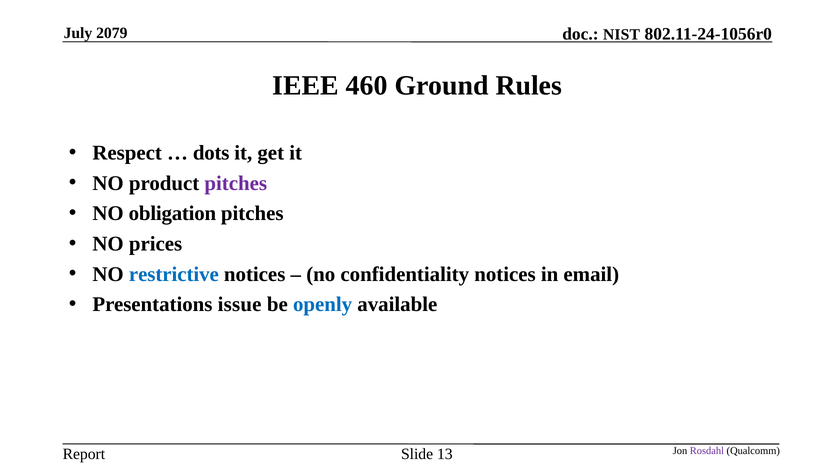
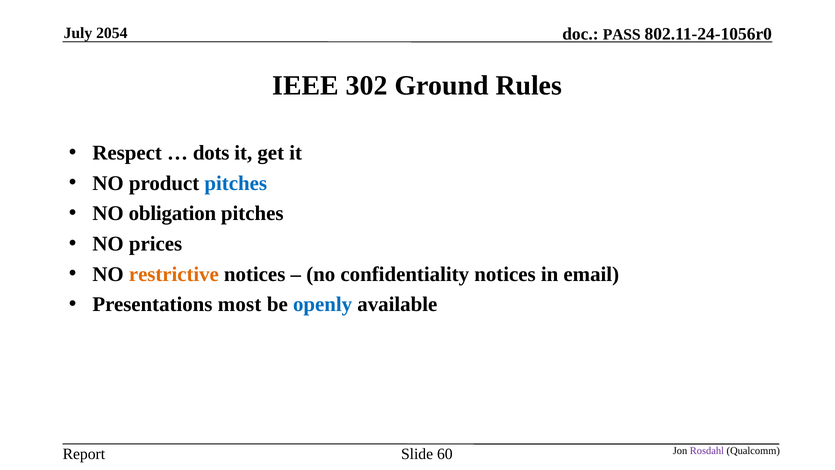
NIST: NIST -> PASS
2079: 2079 -> 2054
460: 460 -> 302
pitches at (236, 183) colour: purple -> blue
restrictive colour: blue -> orange
issue: issue -> most
13: 13 -> 60
